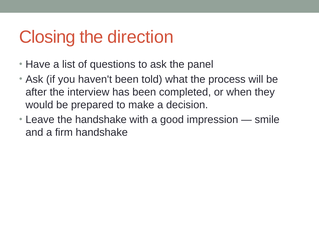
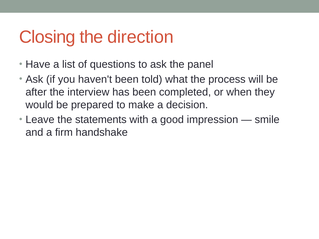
the handshake: handshake -> statements
